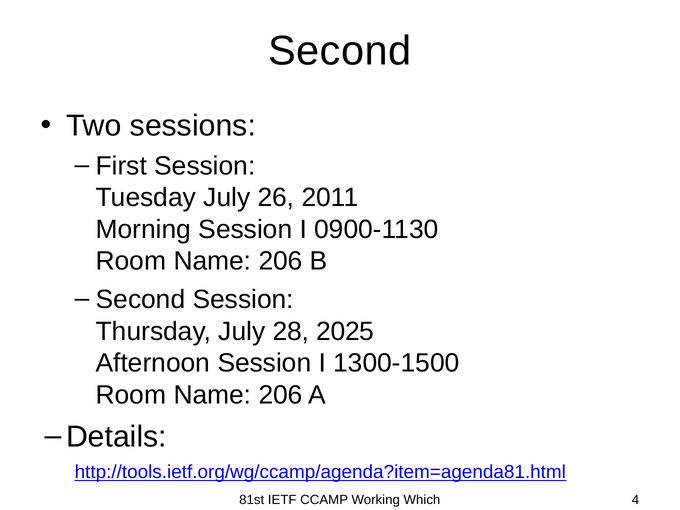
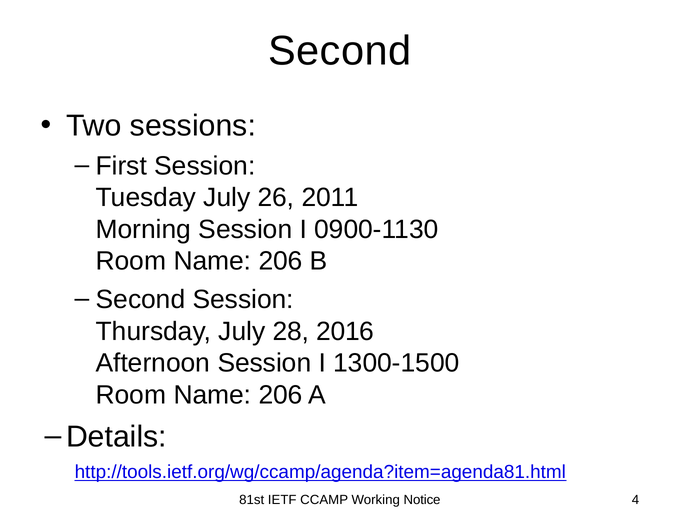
2025: 2025 -> 2016
Which: Which -> Notice
